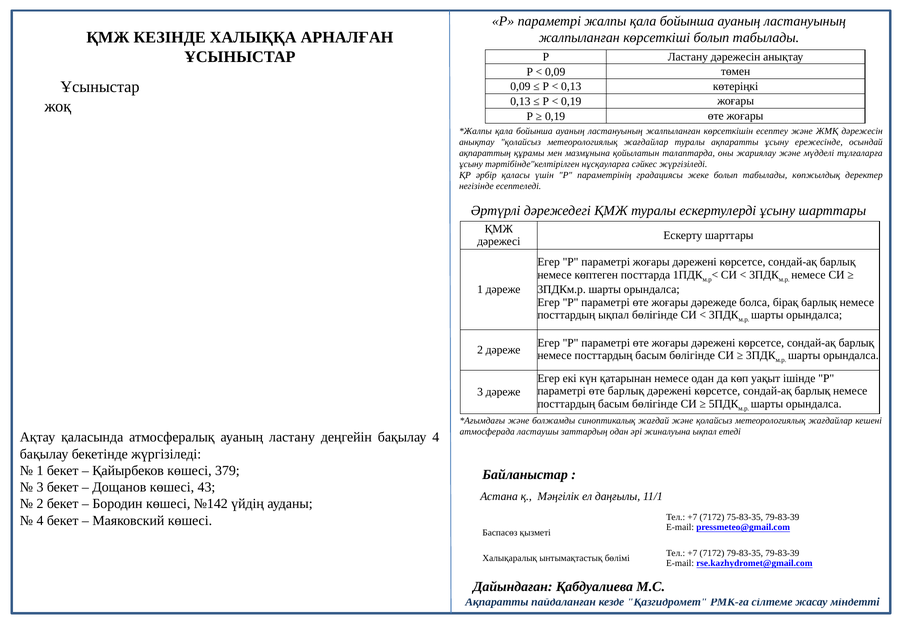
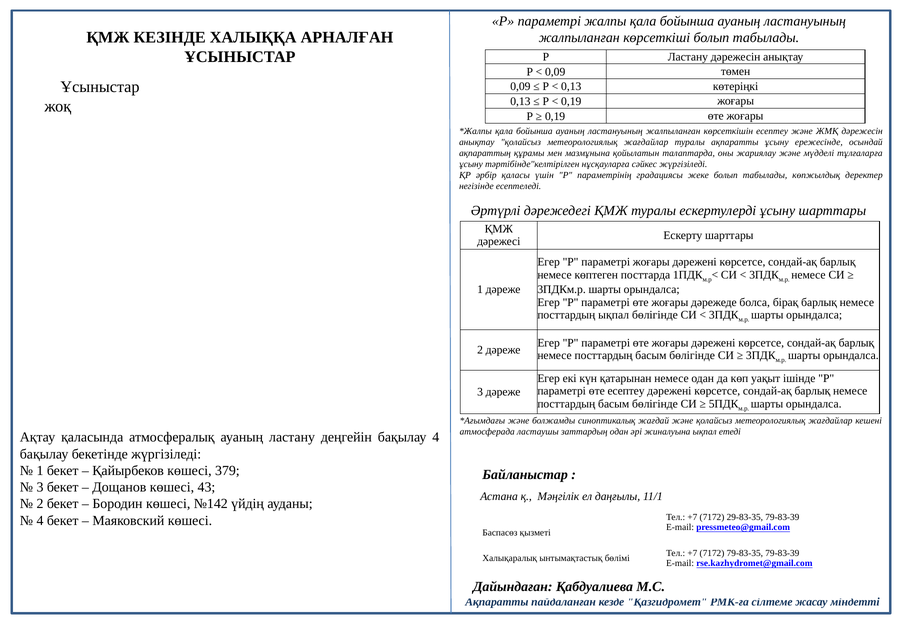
өте барлық: барлық -> есептеу
75-83-35: 75-83-35 -> 29-83-35
